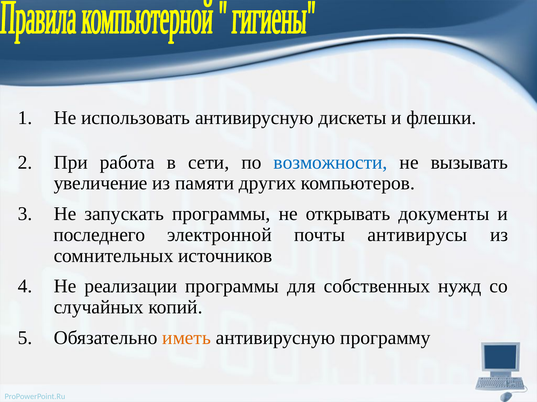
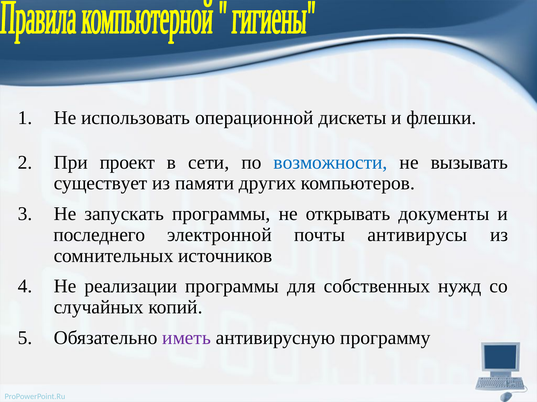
использовать антивирусную: антивирусную -> операционной
работа: работа -> проект
увеличение: увеличение -> существует
иметь colour: orange -> purple
